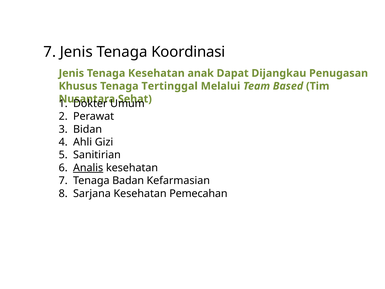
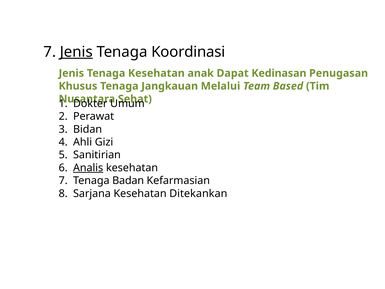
Jenis at (76, 52) underline: none -> present
Dijangkau: Dijangkau -> Kedinasan
Tertinggal: Tertinggal -> Jangkauan
Pemecahan: Pemecahan -> Ditekankan
